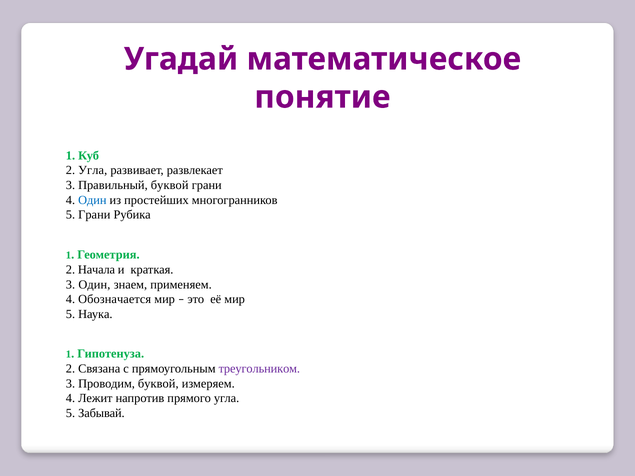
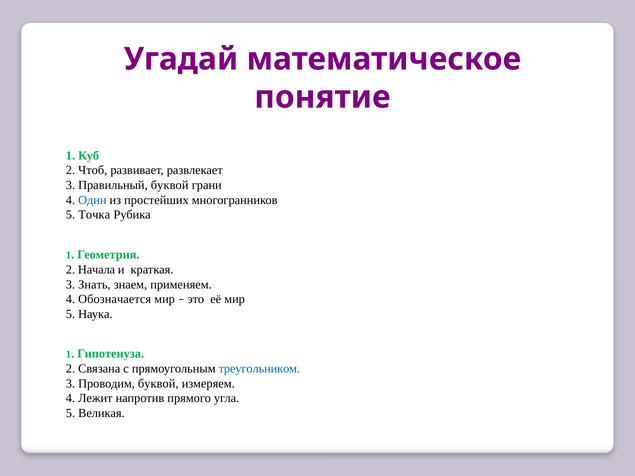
2 Угла: Угла -> Чтоб
5 Грани: Грани -> Точка
3 Один: Один -> Знать
треугольником colour: purple -> blue
Забывай: Забывай -> Великая
